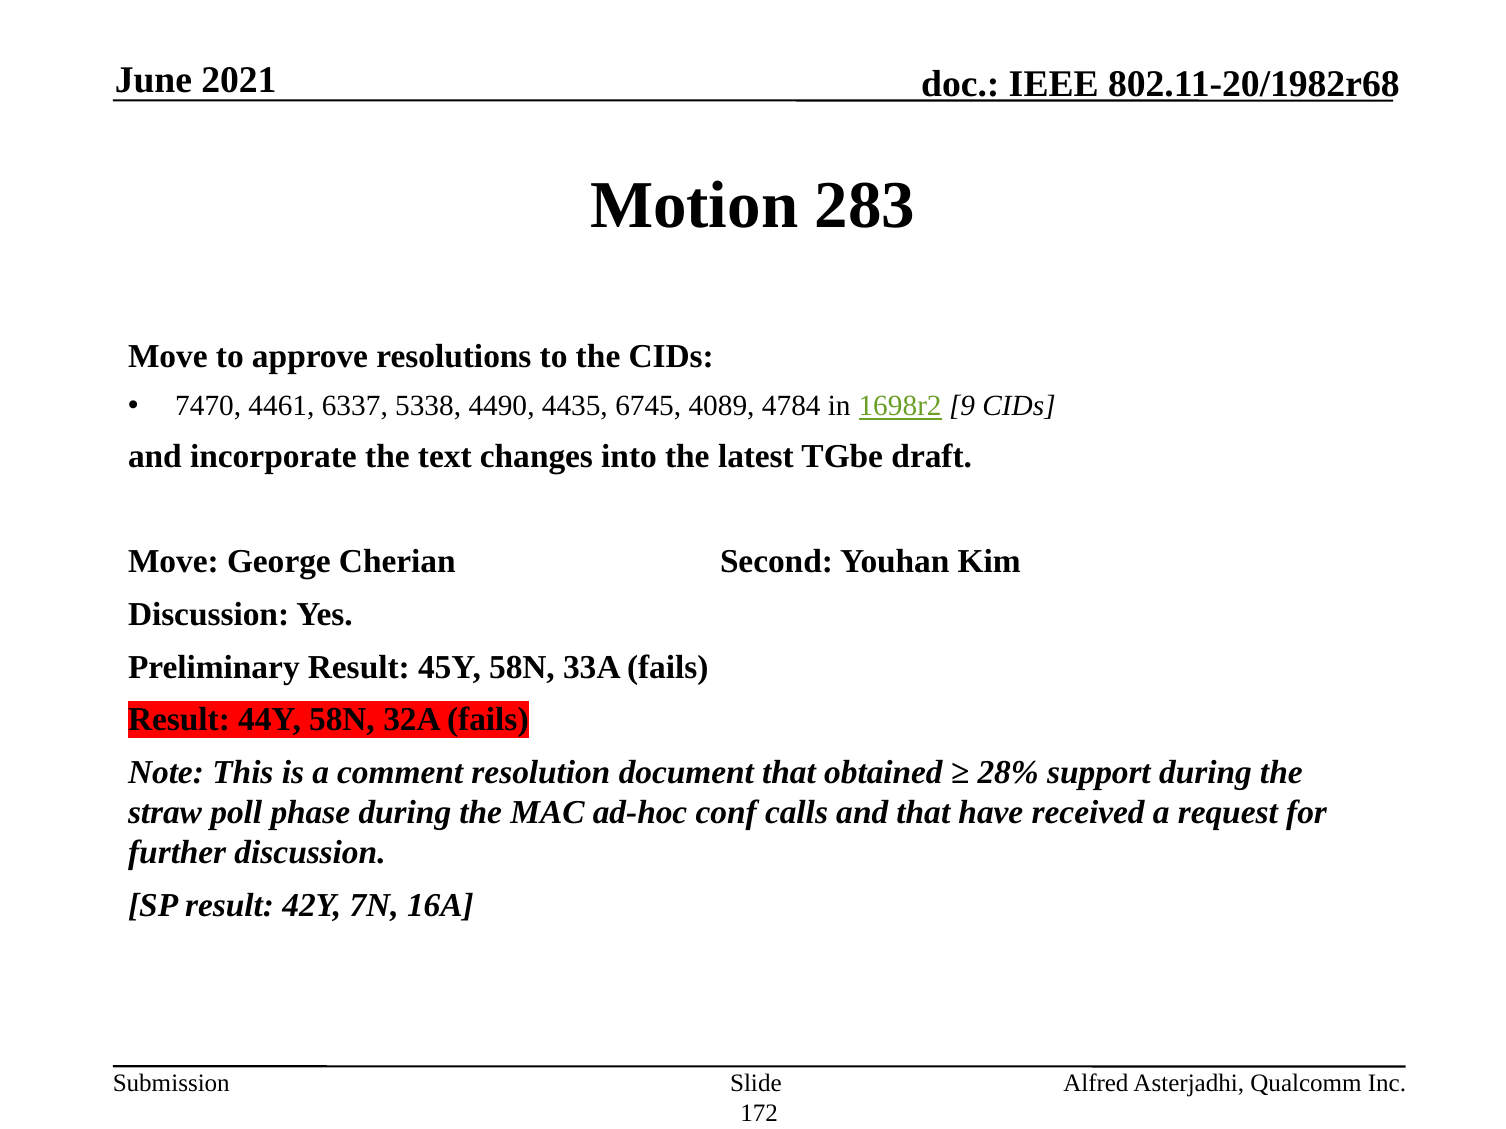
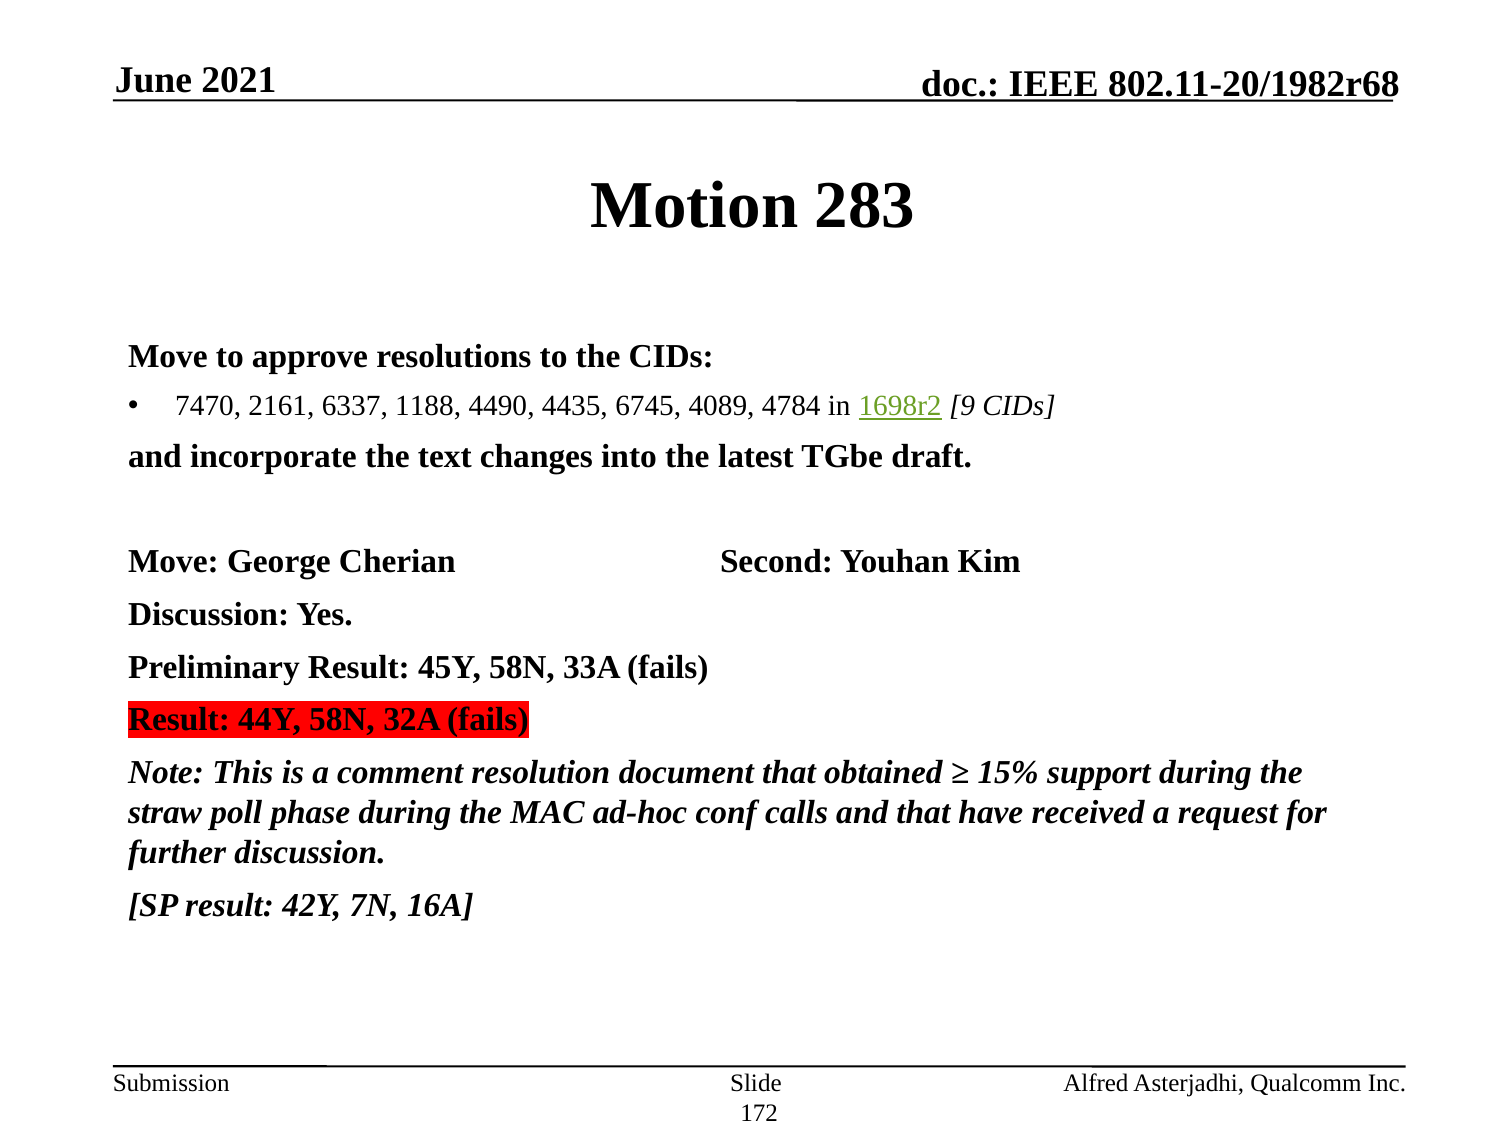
4461: 4461 -> 2161
5338: 5338 -> 1188
28%: 28% -> 15%
